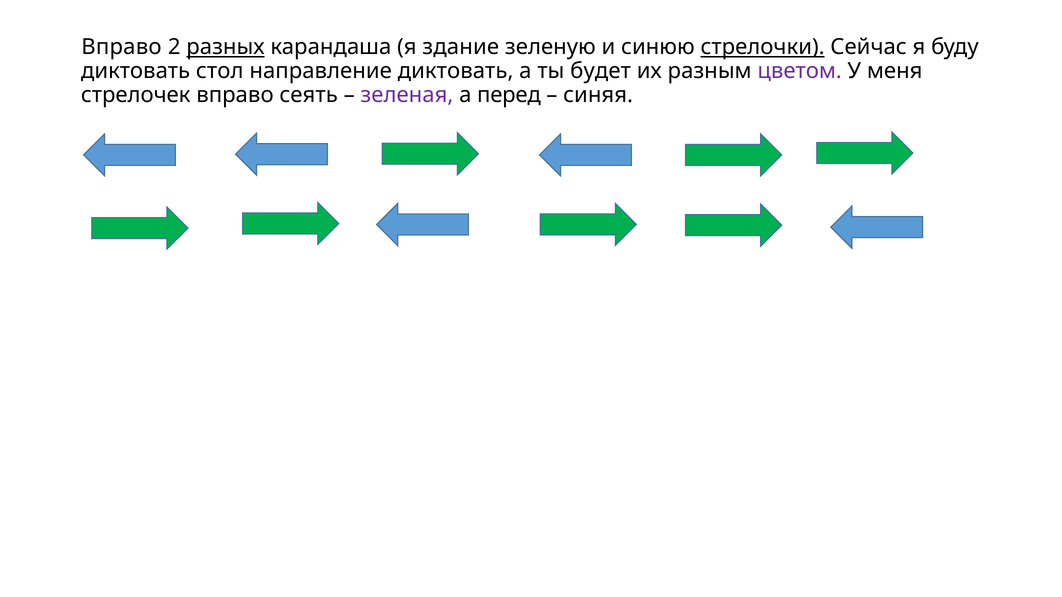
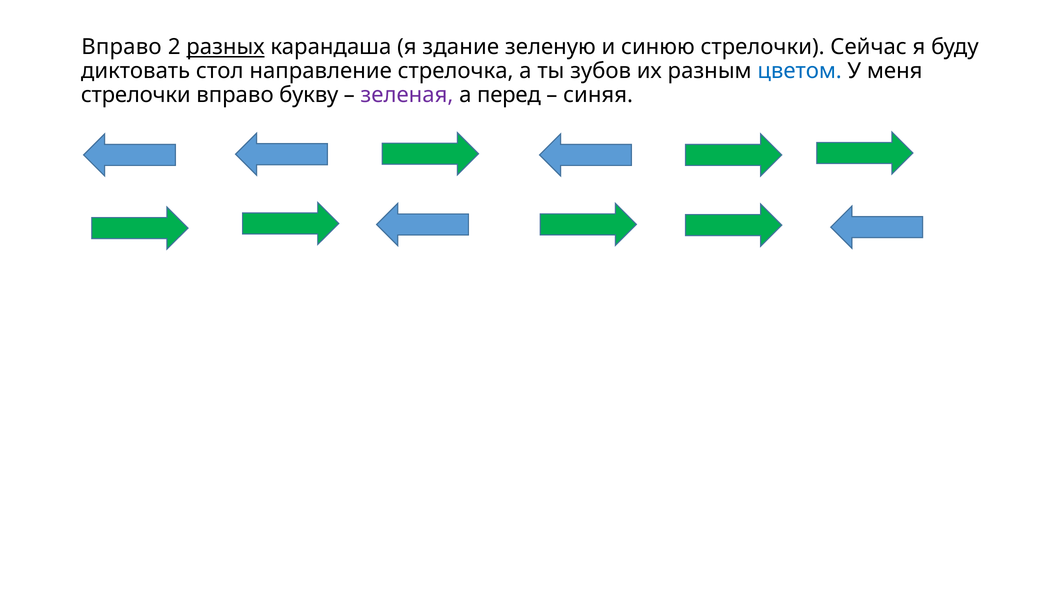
стрелочки at (763, 47) underline: present -> none
направление диктовать: диктовать -> стрелочка
будет: будет -> зубов
цветом colour: purple -> blue
стрелочек at (136, 95): стрелочек -> стрелочки
сеять: сеять -> букву
